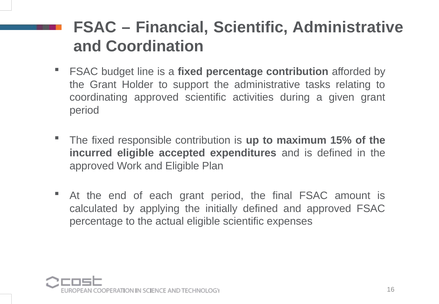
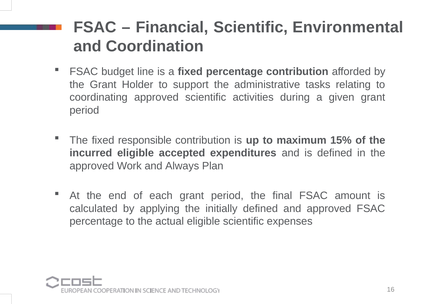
Scientific Administrative: Administrative -> Environmental
and Eligible: Eligible -> Always
